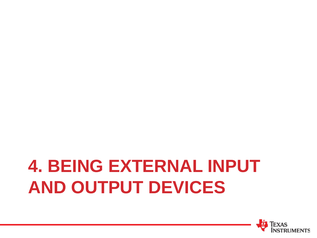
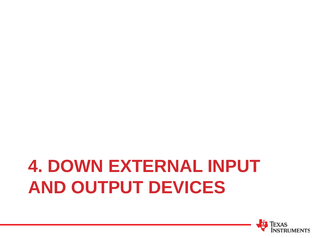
BEING: BEING -> DOWN
